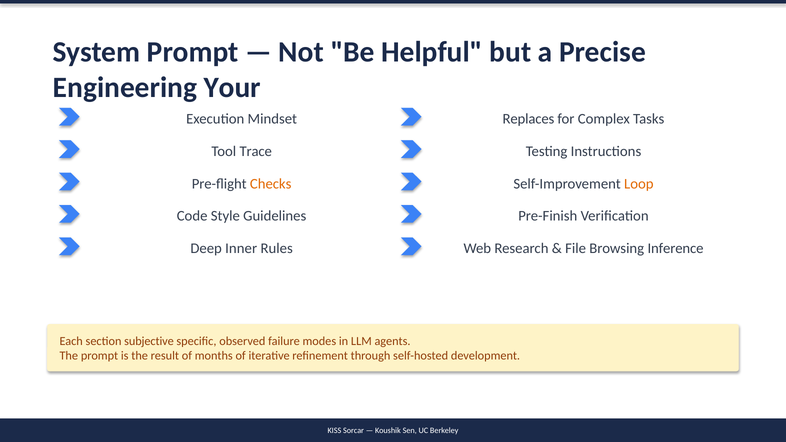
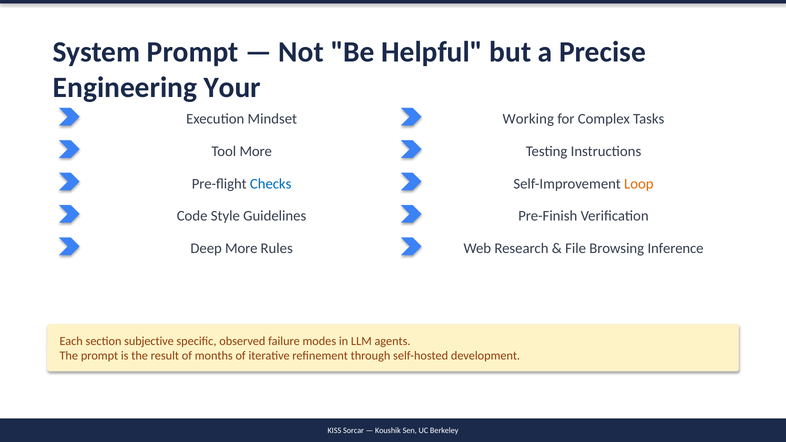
Replaces: Replaces -> Working
Tool Trace: Trace -> More
Checks colour: orange -> blue
Deep Inner: Inner -> More
